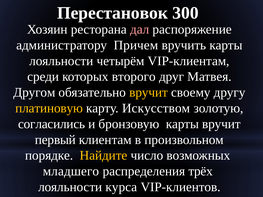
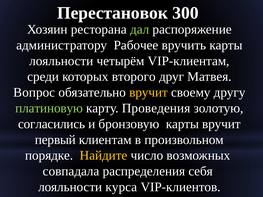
дал colour: pink -> light green
Причем: Причем -> Рабочее
Другом: Другом -> Вопрос
платиновую colour: yellow -> light green
Искусством: Искусством -> Проведения
младшего: младшего -> совпадала
трёх: трёх -> себя
